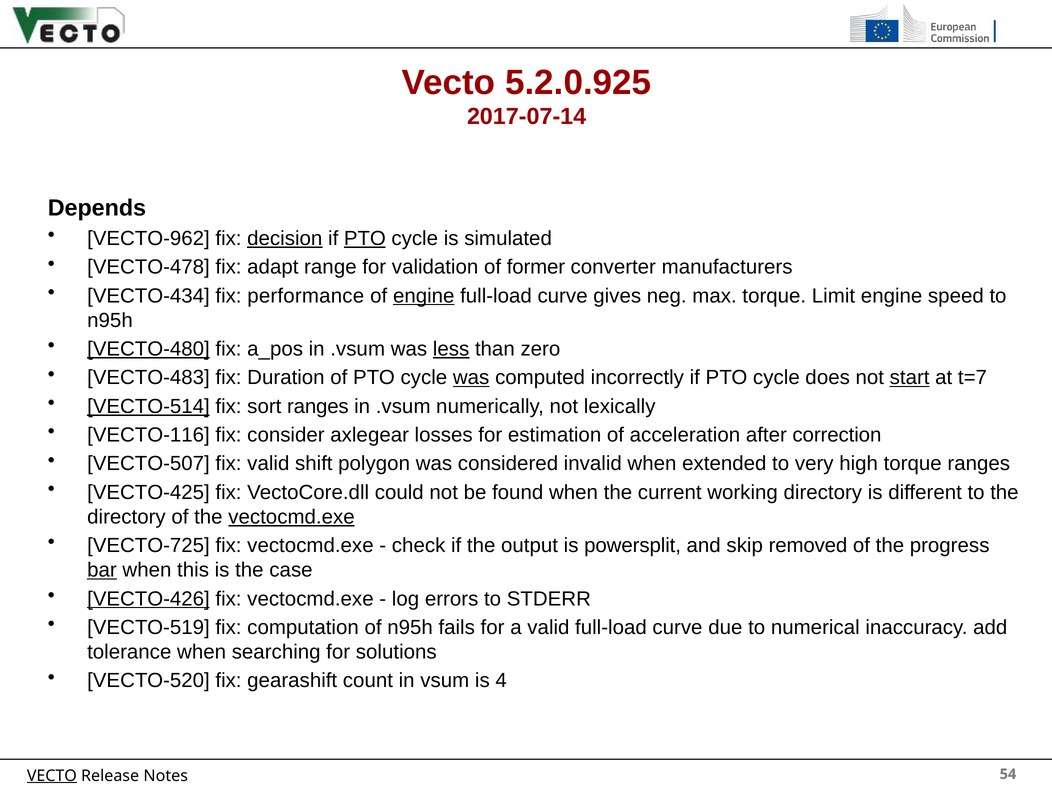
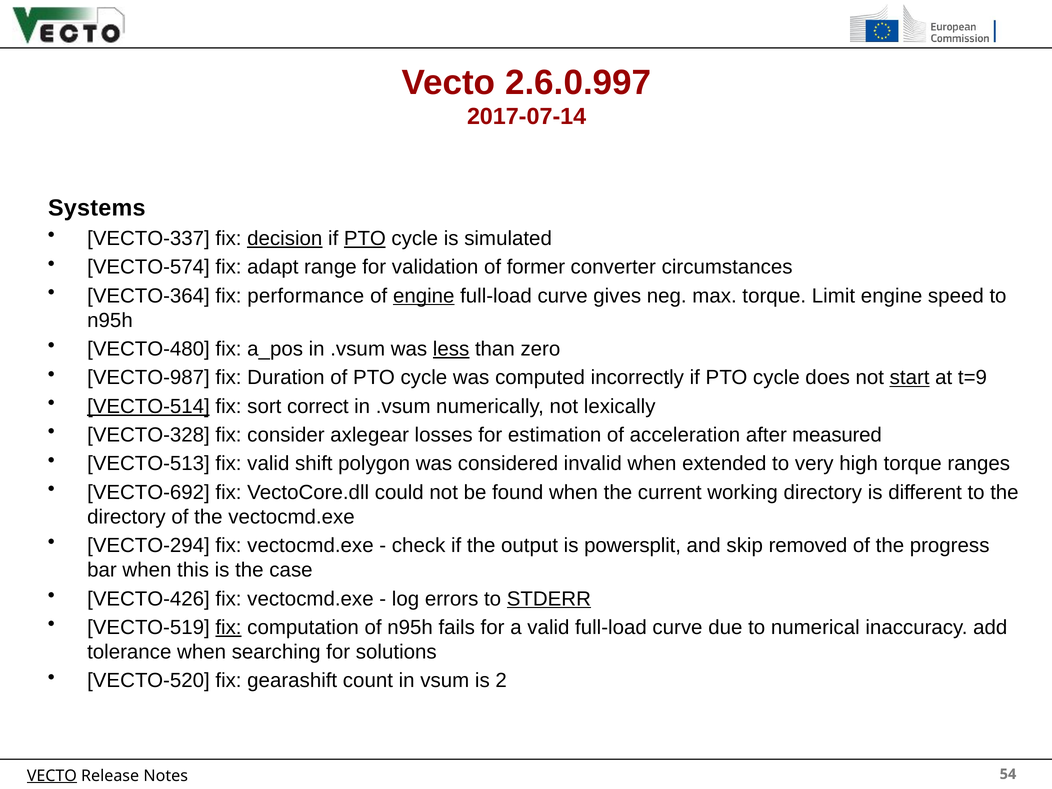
5.2.0.925: 5.2.0.925 -> 2.6.0.997
Depends: Depends -> Systems
VECTO-962: VECTO-962 -> VECTO-337
VECTO-478: VECTO-478 -> VECTO-574
manufacturers: manufacturers -> circumstances
VECTO-434: VECTO-434 -> VECTO-364
VECTO-480 underline: present -> none
VECTO-483: VECTO-483 -> VECTO-987
was at (471, 378) underline: present -> none
t=7: t=7 -> t=9
sort ranges: ranges -> correct
VECTO-116: VECTO-116 -> VECTO-328
correction: correction -> measured
VECTO-507: VECTO-507 -> VECTO-513
VECTO-425: VECTO-425 -> VECTO-692
vectocmd.exe at (291, 517) underline: present -> none
VECTO-725: VECTO-725 -> VECTO-294
bar underline: present -> none
VECTO-426 underline: present -> none
STDERR underline: none -> present
fix at (228, 627) underline: none -> present
4: 4 -> 2
